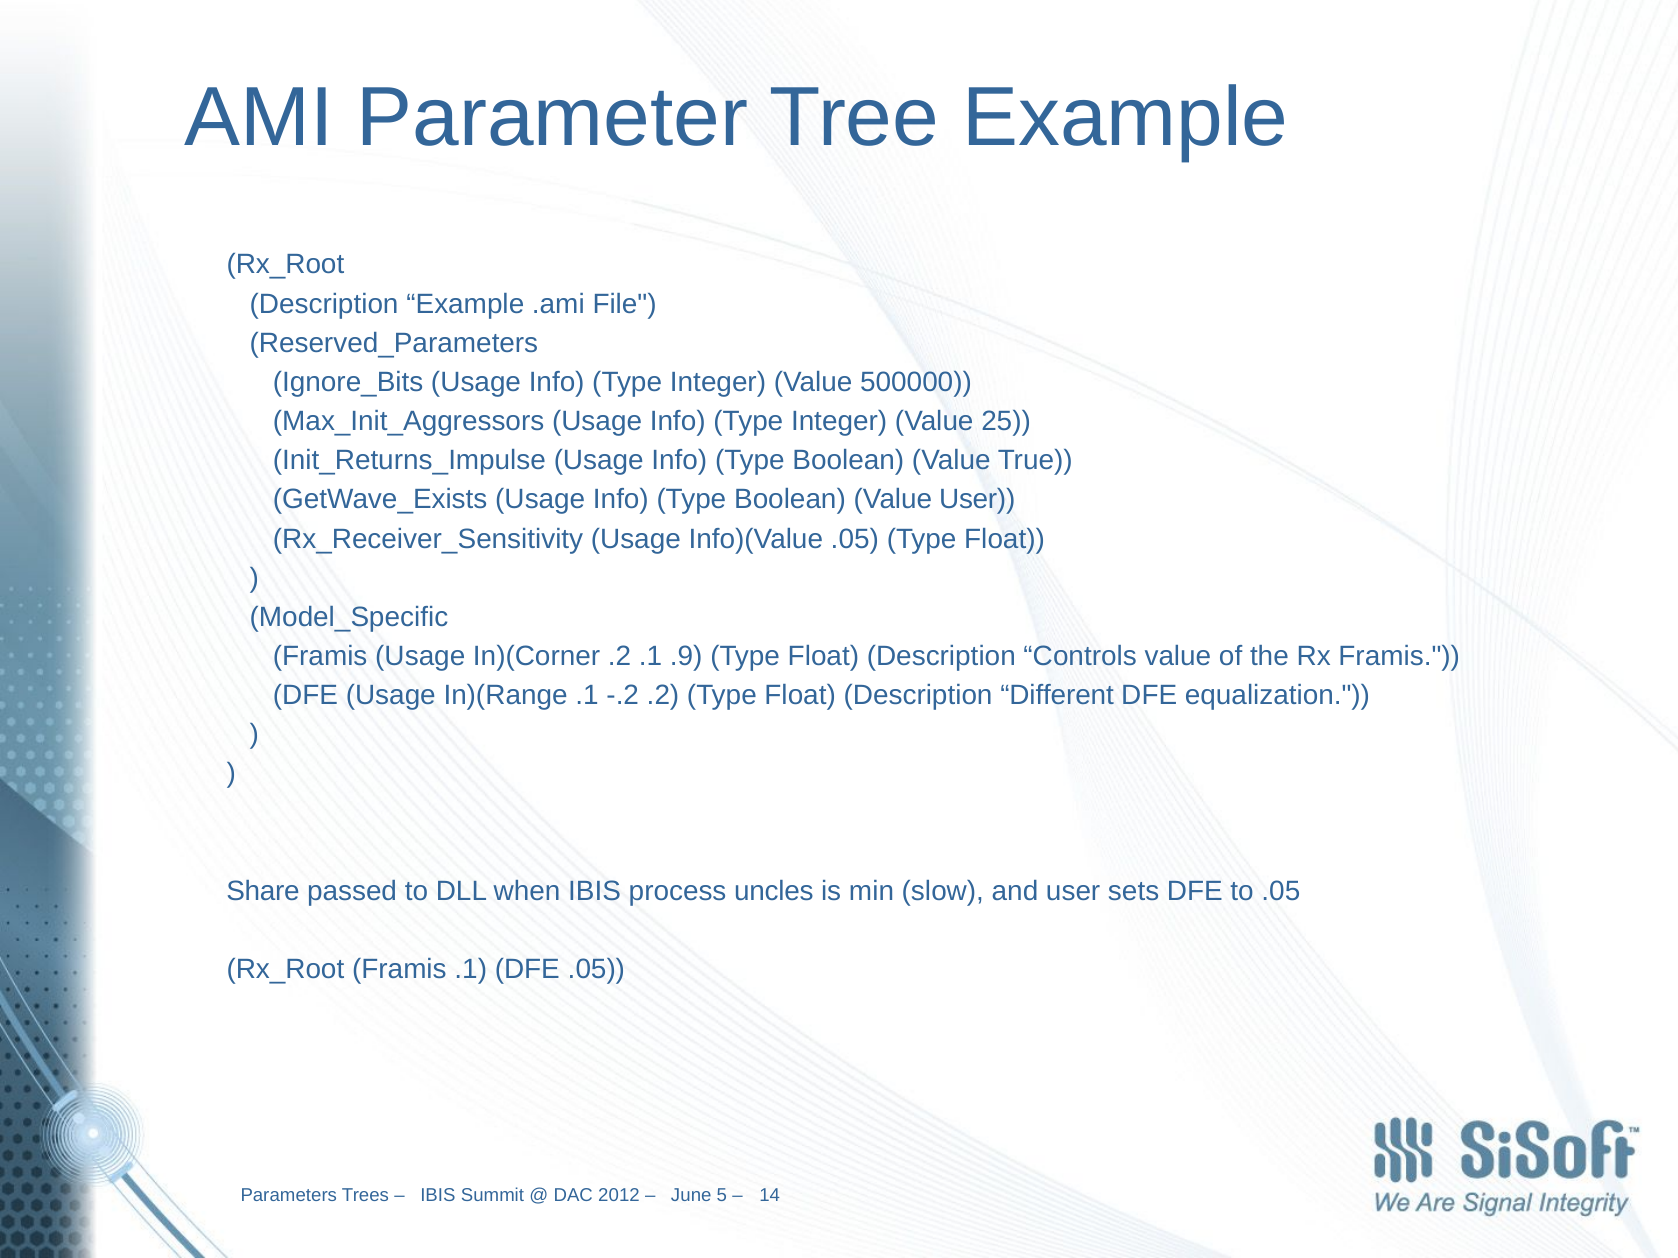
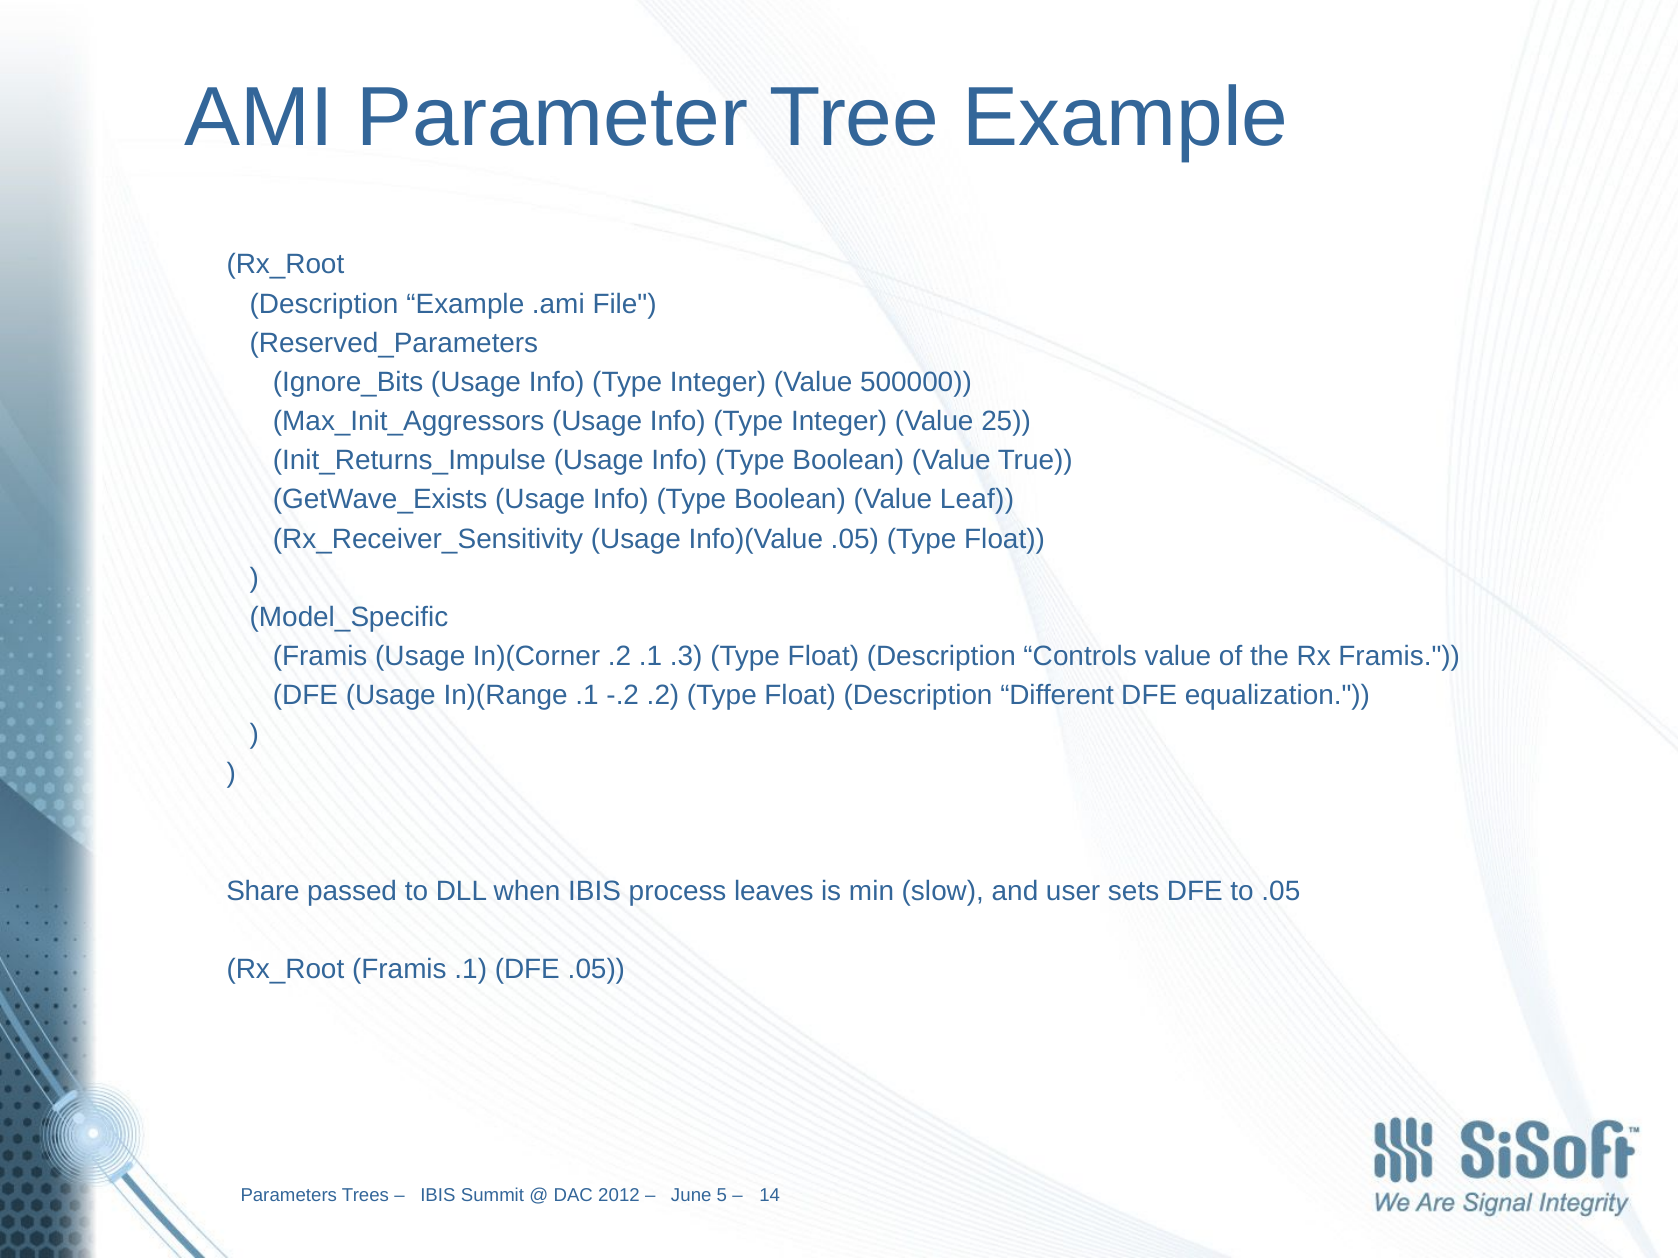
Value User: User -> Leaf
.9: .9 -> .3
uncles: uncles -> leaves
